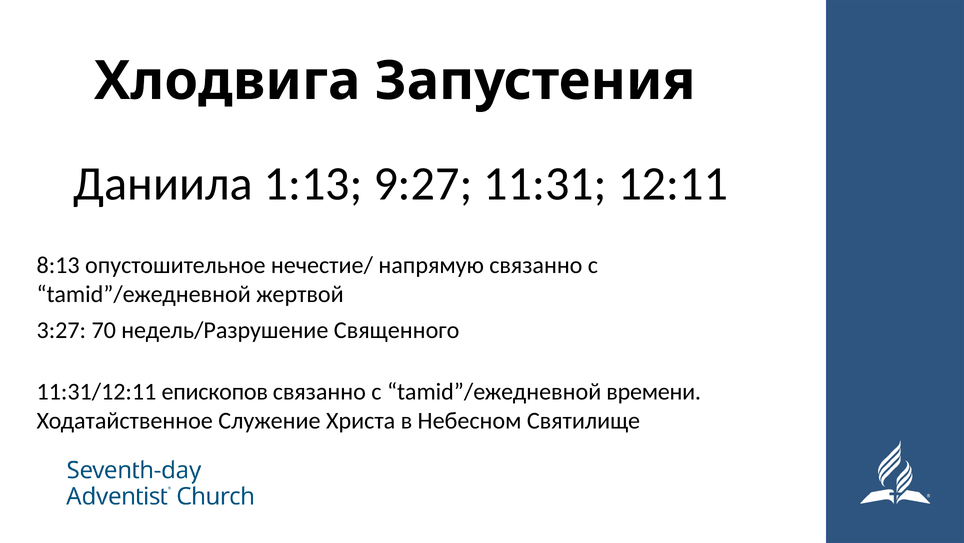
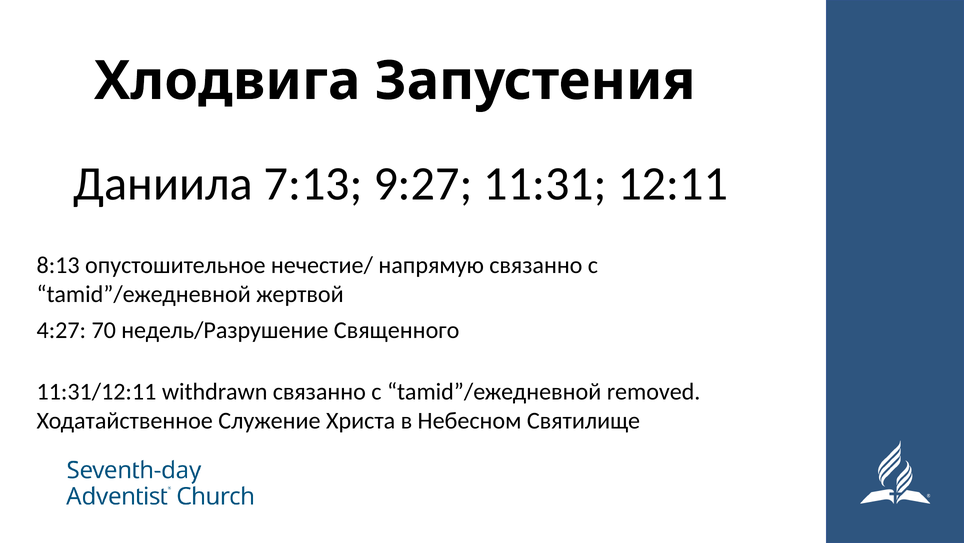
1:13: 1:13 -> 7:13
3:27: 3:27 -> 4:27
епископов: епископов -> withdrawn
времени: времени -> removed
